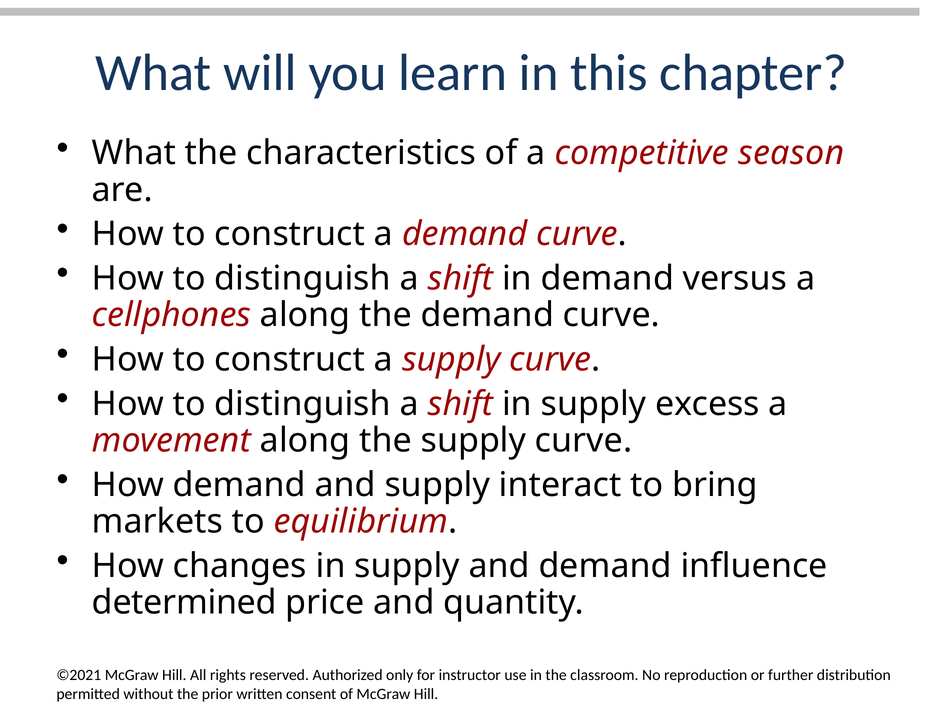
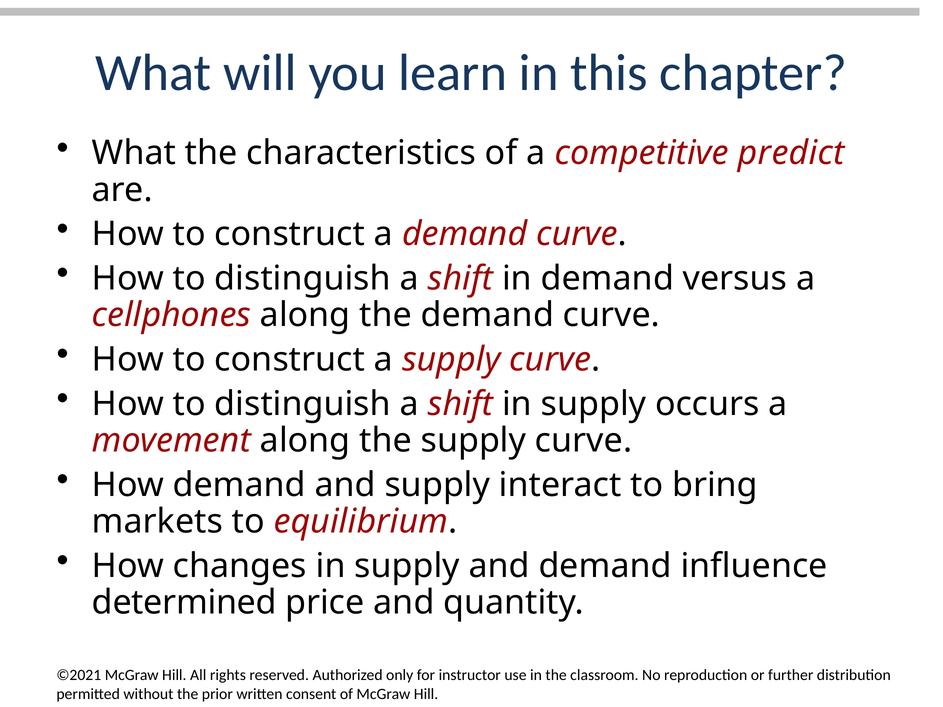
season: season -> predict
excess: excess -> occurs
